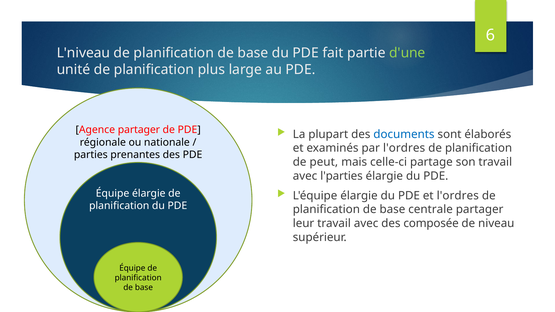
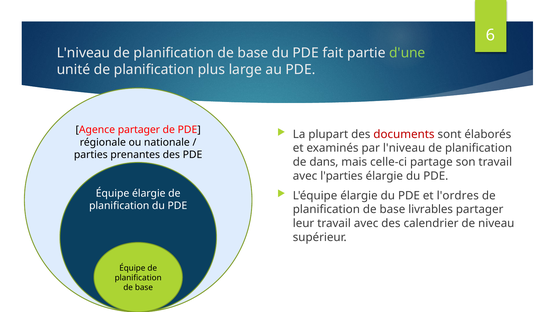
documents colour: blue -> red
par l'ordres: l'ordres -> l'niveau
peut: peut -> dans
centrale: centrale -> livrables
composée: composée -> calendrier
